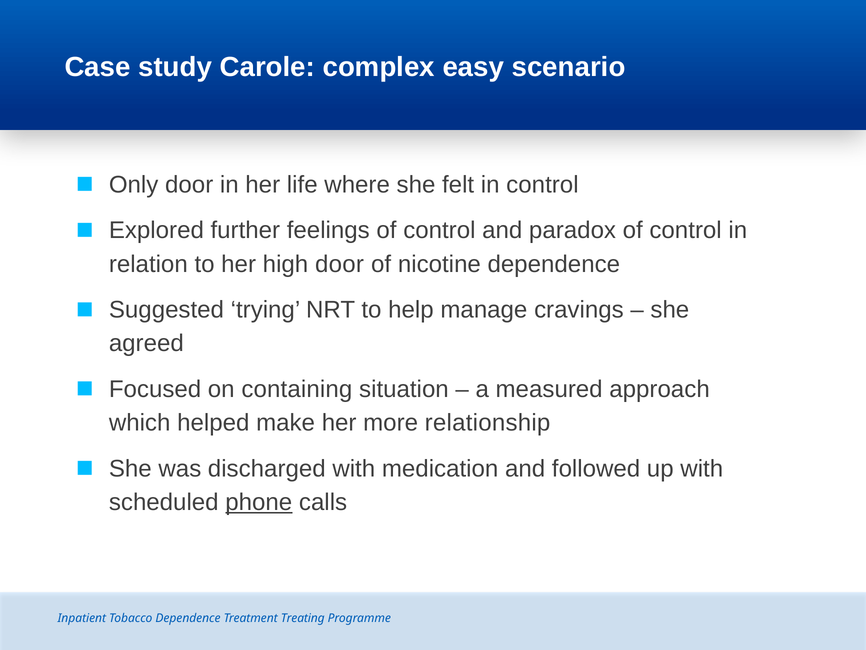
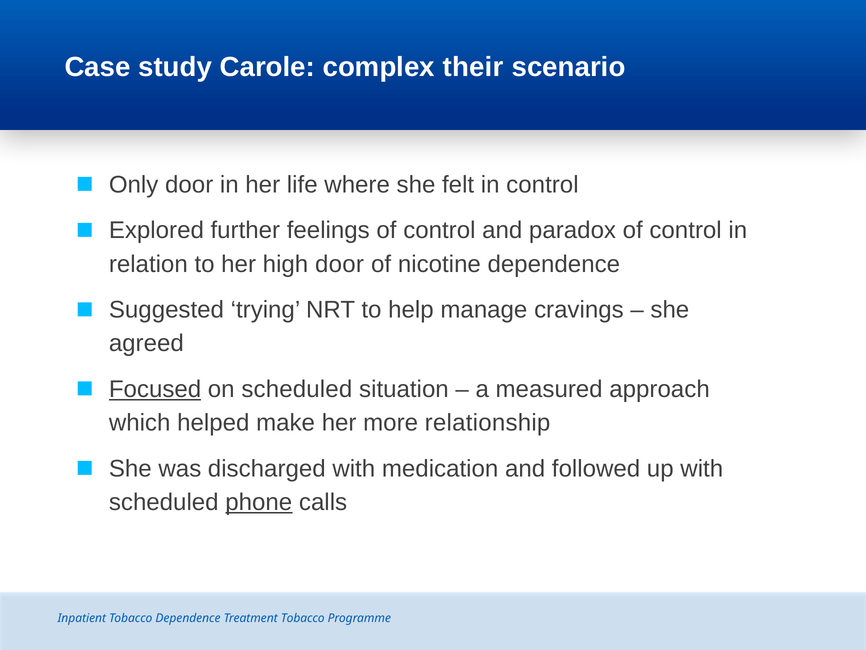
easy: easy -> their
Focused underline: none -> present
on containing: containing -> scheduled
Treatment Treating: Treating -> Tobacco
